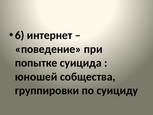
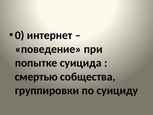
6: 6 -> 0
юношей: юношей -> смертью
